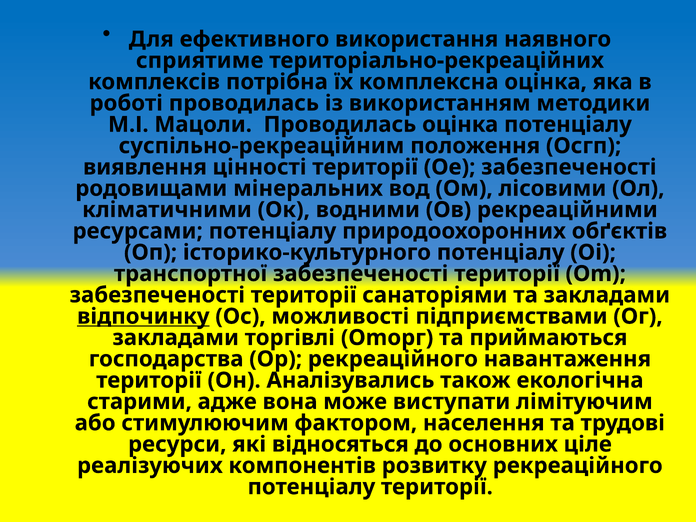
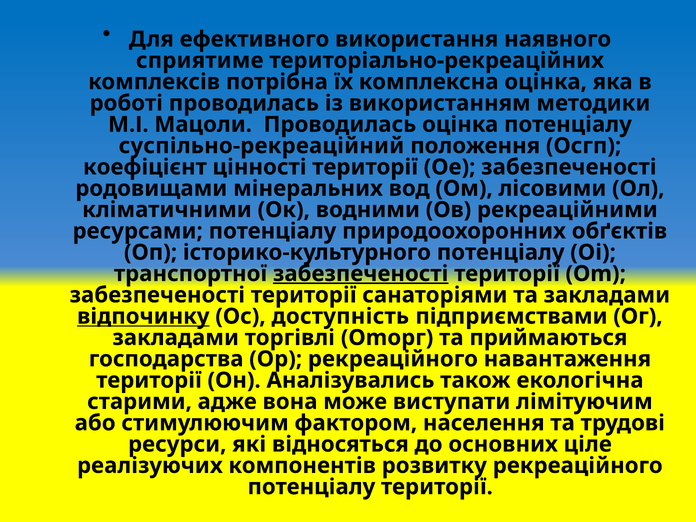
суспільно-рекреаційним: суспільно-рекреаційним -> суспільно-рекреаційний
виявлення: виявлення -> коефіцієнт
забезпеченості at (361, 274) underline: none -> present
можливості: можливості -> доступність
